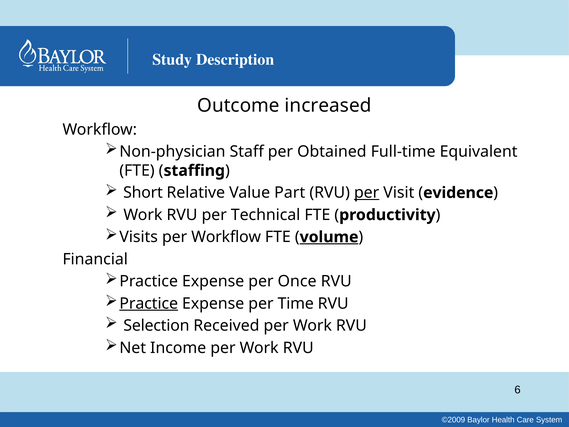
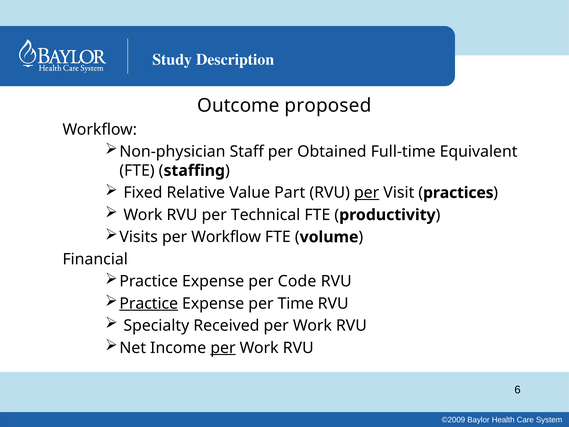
increased: increased -> proposed
Short: Short -> Fixed
evidence: evidence -> practices
volume underline: present -> none
Once: Once -> Code
Selection: Selection -> Specialty
per at (223, 348) underline: none -> present
